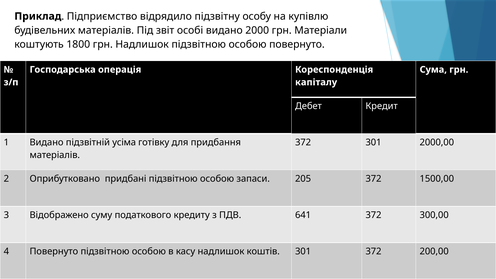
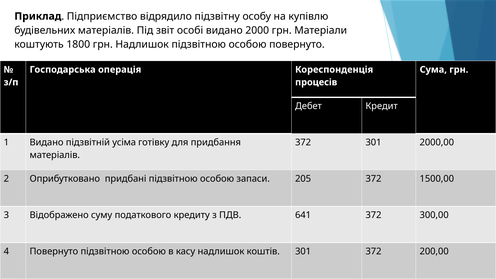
капіталу: капіталу -> процесiв
